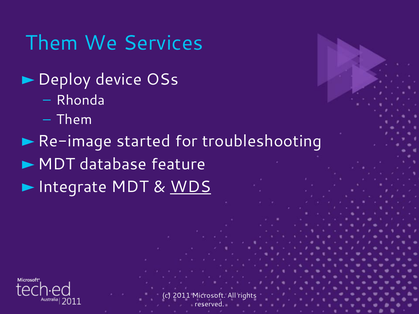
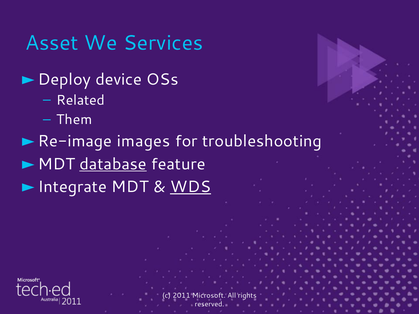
Them at (52, 43): Them -> Asset
Rhonda: Rhonda -> Related
started: started -> images
database underline: none -> present
